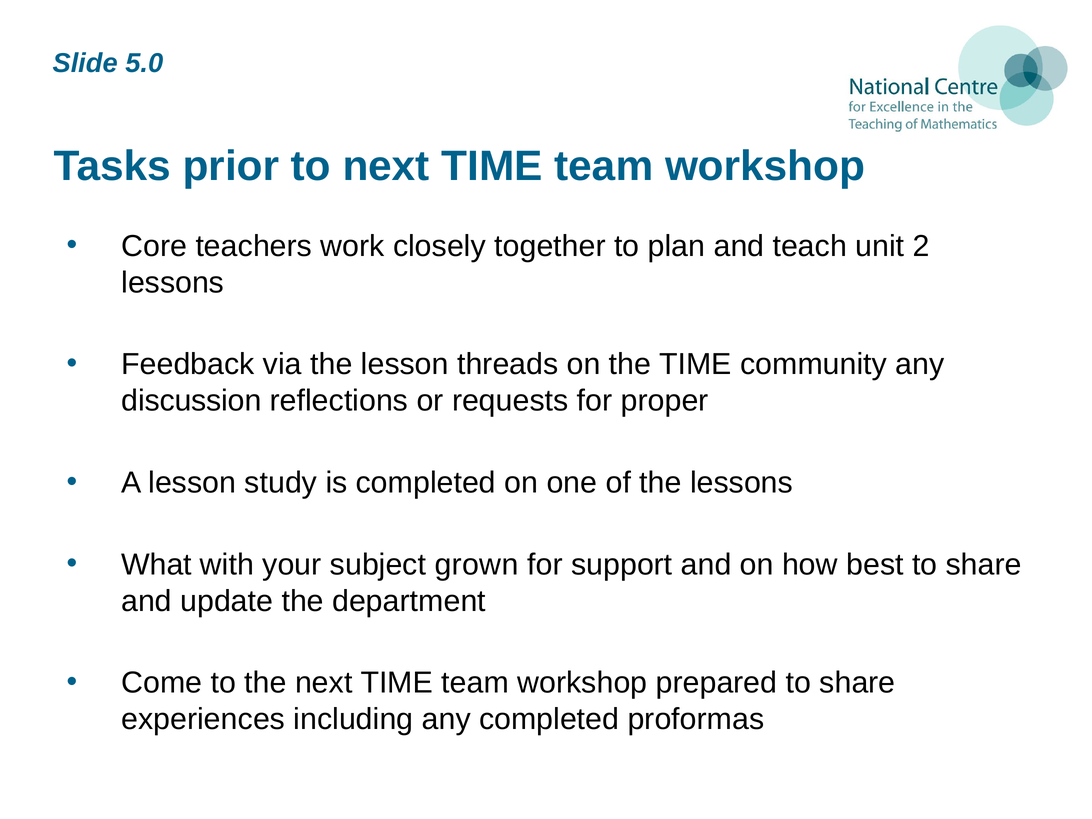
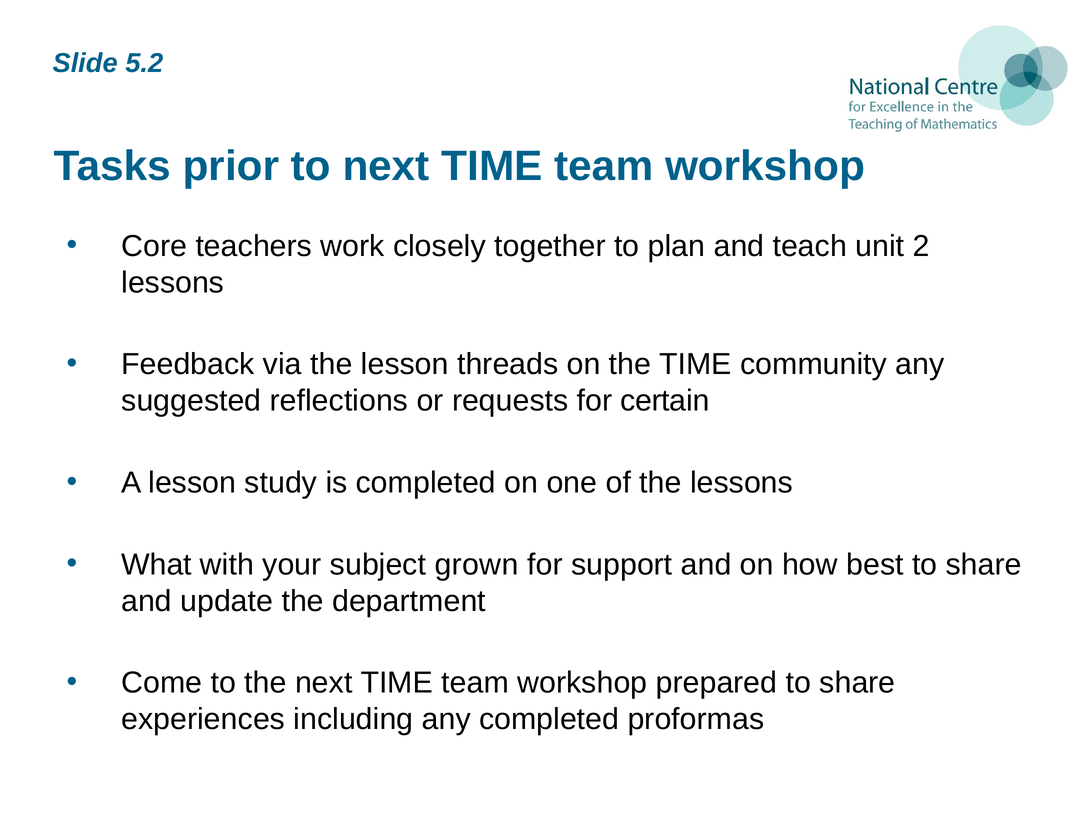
5.0: 5.0 -> 5.2
discussion: discussion -> suggested
proper: proper -> certain
